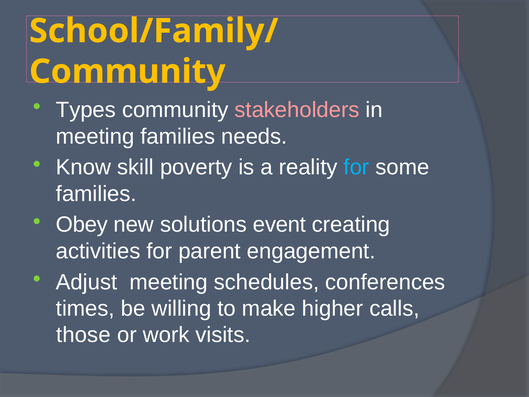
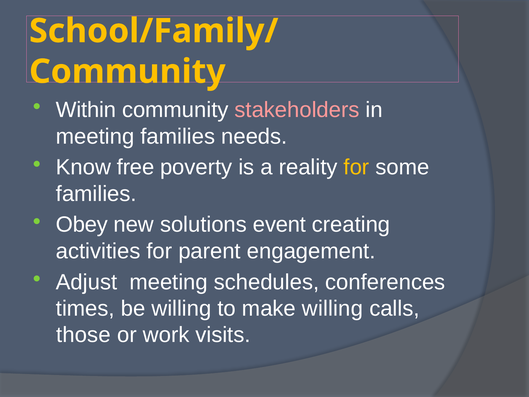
Types: Types -> Within
skill: skill -> free
for at (356, 167) colour: light blue -> yellow
make higher: higher -> willing
